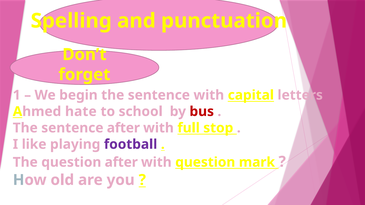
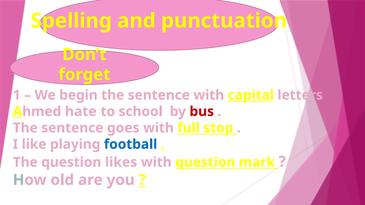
sentence after: after -> goes
football colour: purple -> blue
question after: after -> likes
